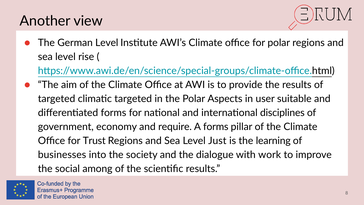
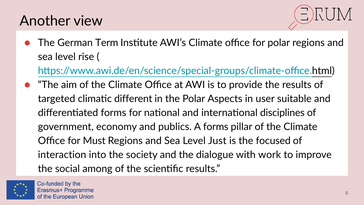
German Level: Level -> Term
climatic targeted: targeted -> different
require: require -> publics
Trust: Trust -> Must
learning: learning -> focused
businesses: businesses -> interaction
